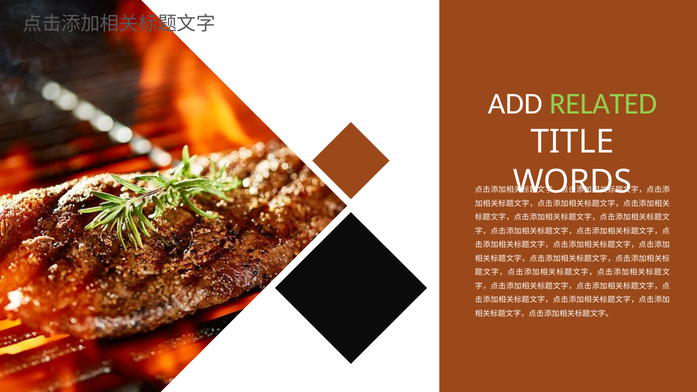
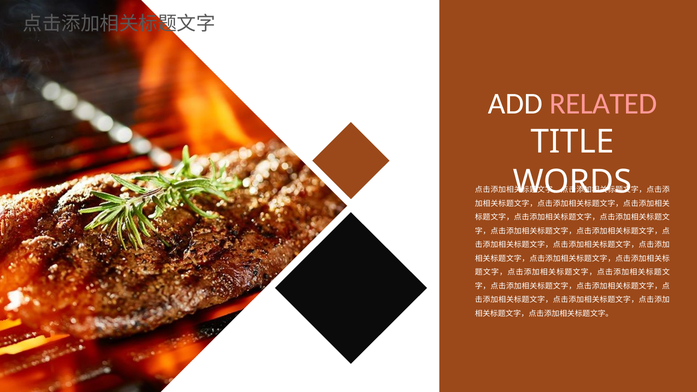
RELATED colour: light green -> pink
